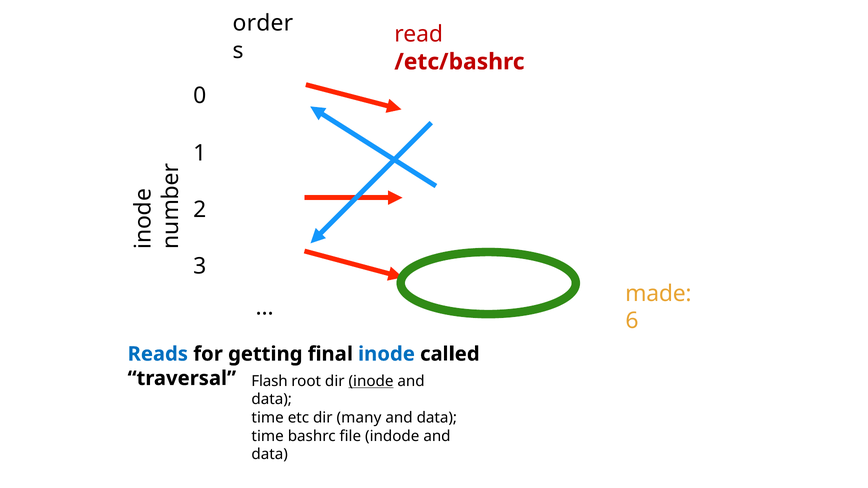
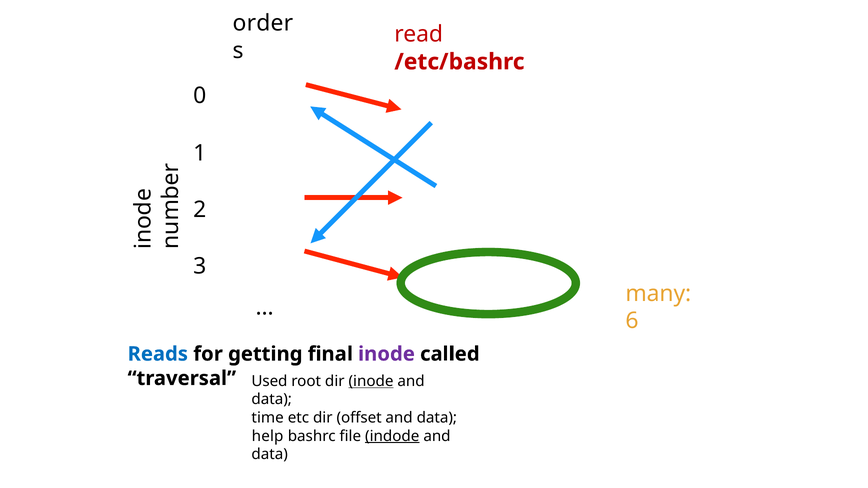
made: made -> many
inode at (386, 354) colour: blue -> purple
Flash: Flash -> Used
many: many -> offset
time at (268, 436): time -> help
indode underline: none -> present
